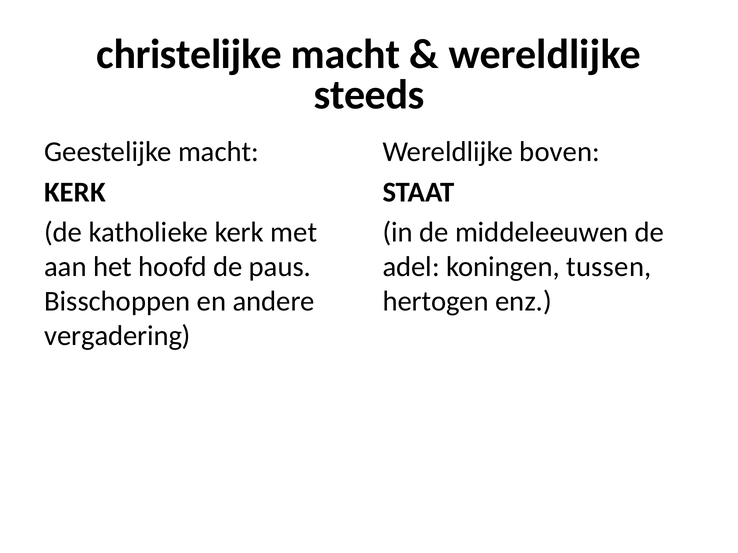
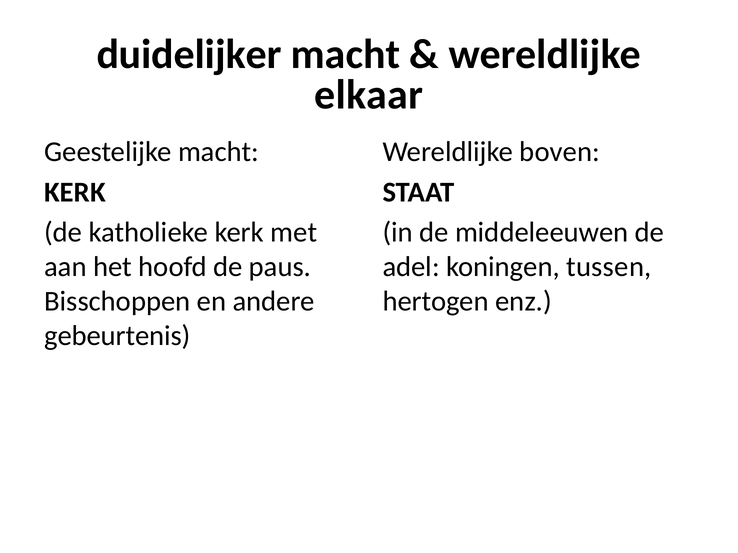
christelijke: christelijke -> duidelijker
steeds: steeds -> elkaar
vergadering: vergadering -> gebeurtenis
